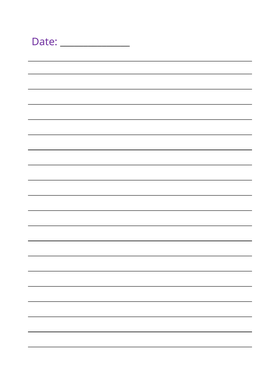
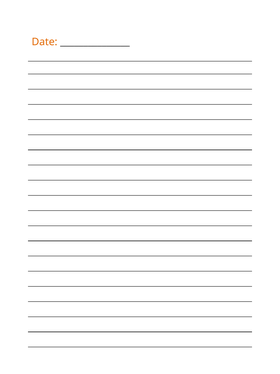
Date colour: purple -> orange
